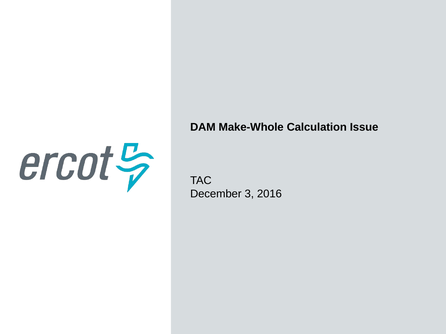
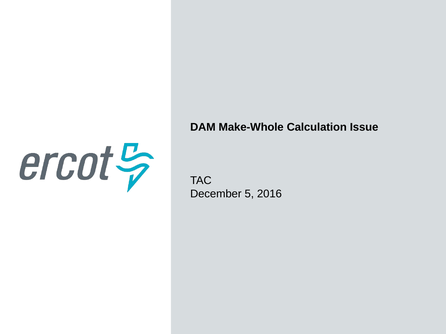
3: 3 -> 5
